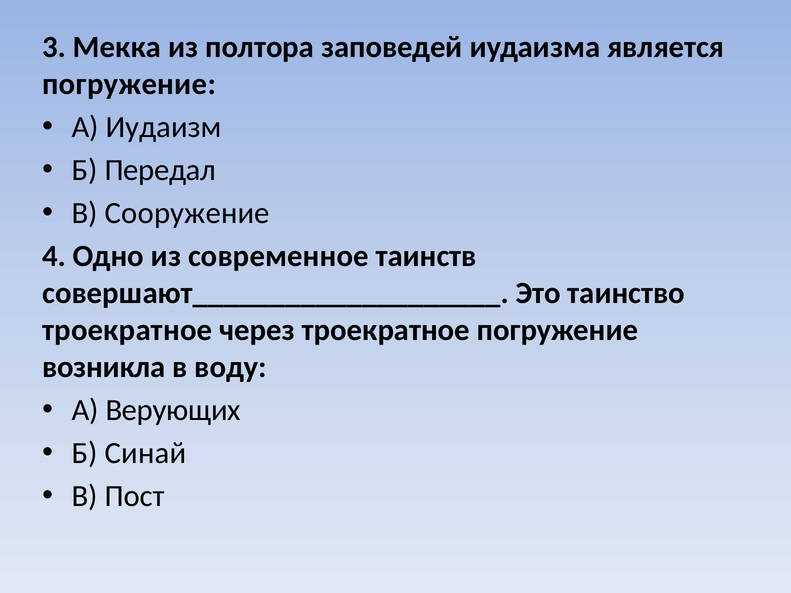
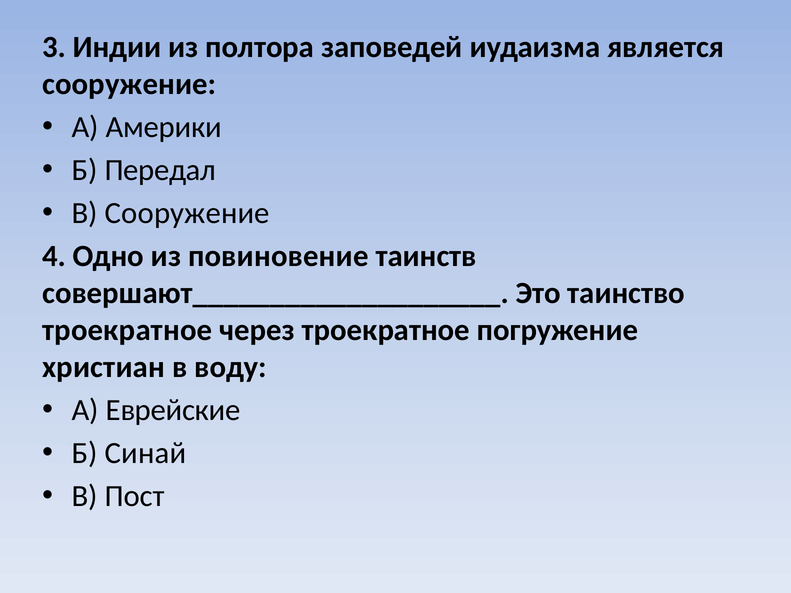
Мекка: Мекка -> Индии
погружение at (129, 84): погружение -> сооружение
Иудаизм: Иудаизм -> Америки
современное: современное -> повиновение
возникла: возникла -> христиан
Верующих: Верующих -> Еврейские
